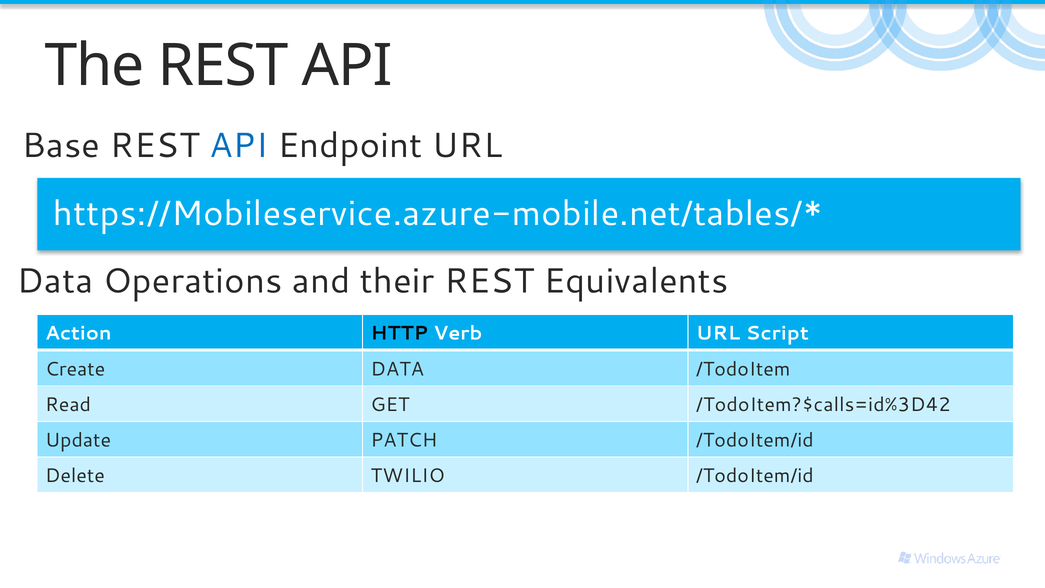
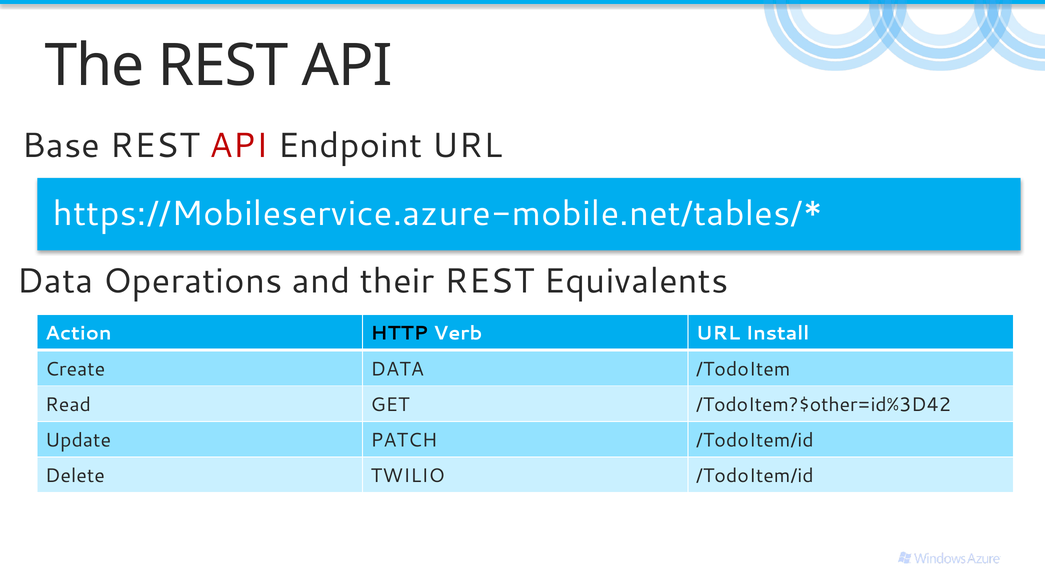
API at (239, 146) colour: blue -> red
Script: Script -> Install
/TodoItem?$calls=id%3D42: /TodoItem?$calls=id%3D42 -> /TodoItem?$other=id%3D42
